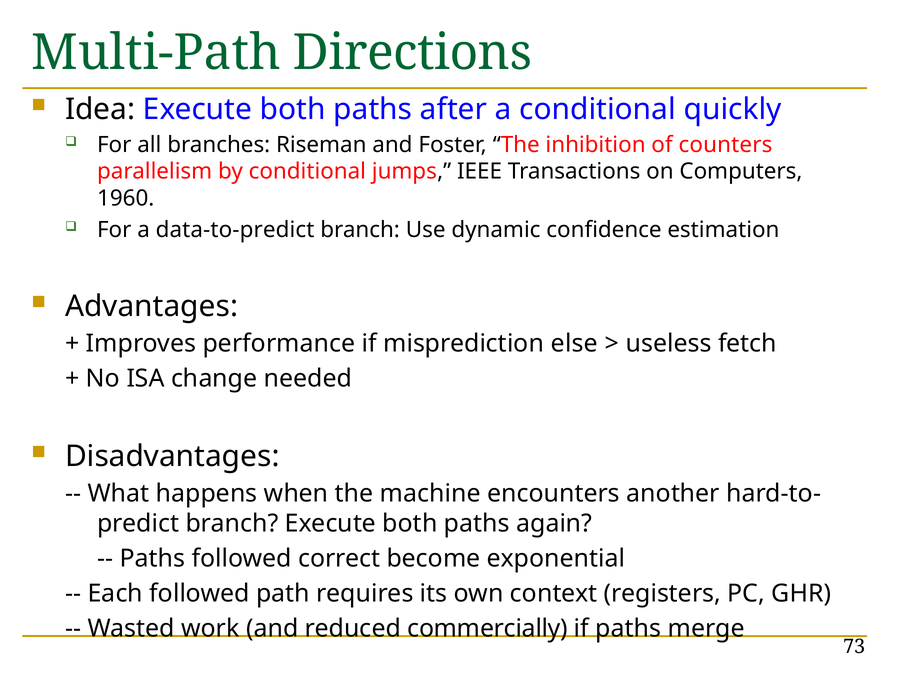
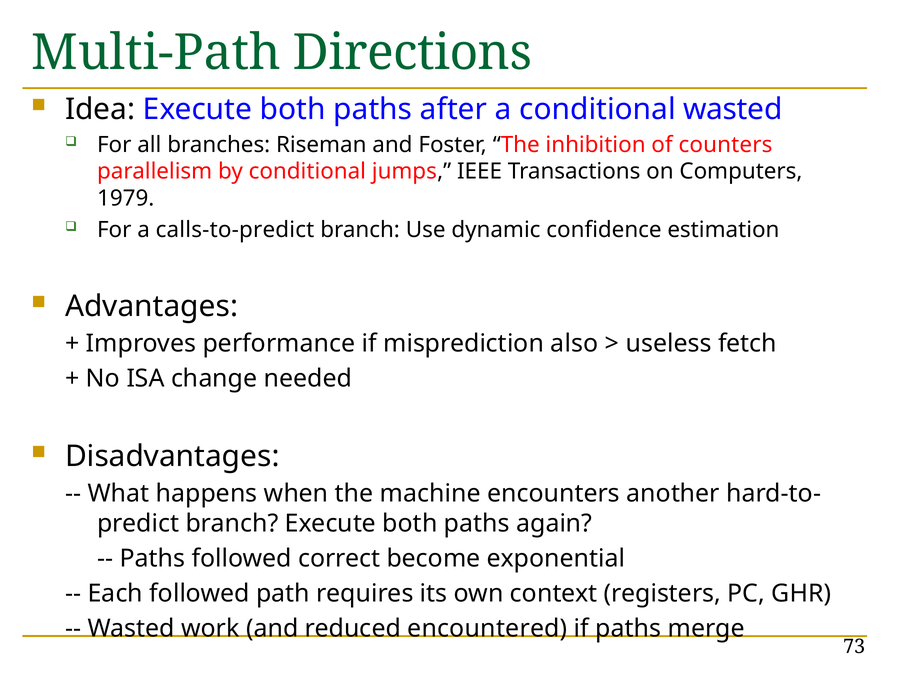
conditional quickly: quickly -> wasted
1960: 1960 -> 1979
data-to-predict: data-to-predict -> calls-to-predict
else: else -> also
commercially: commercially -> encountered
